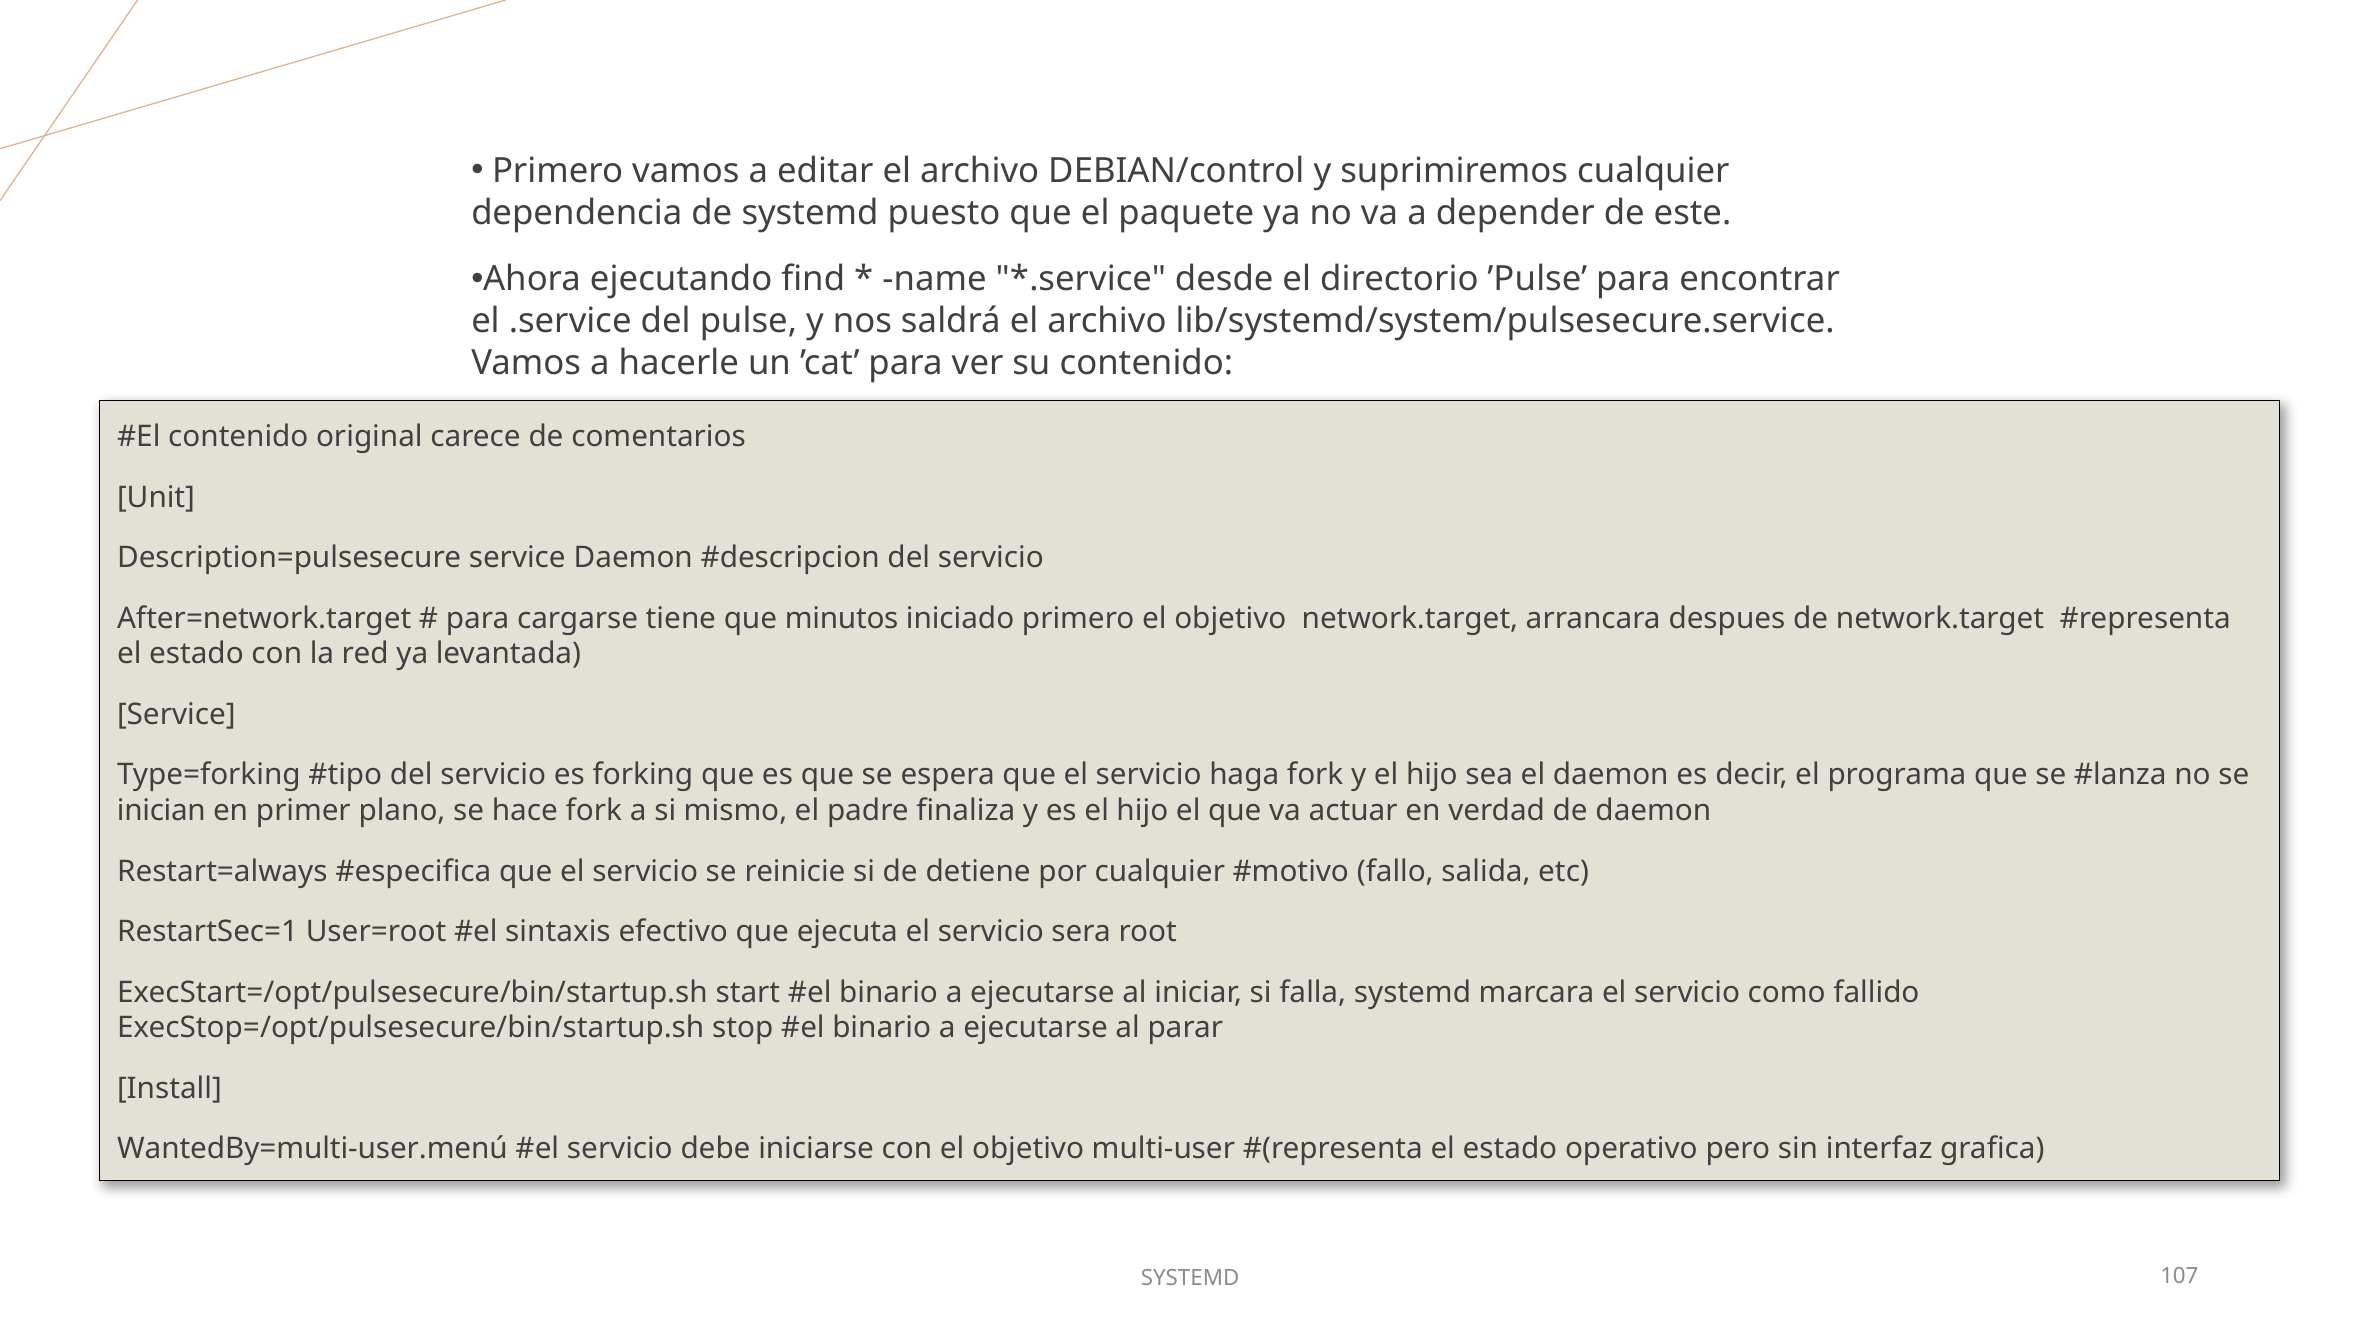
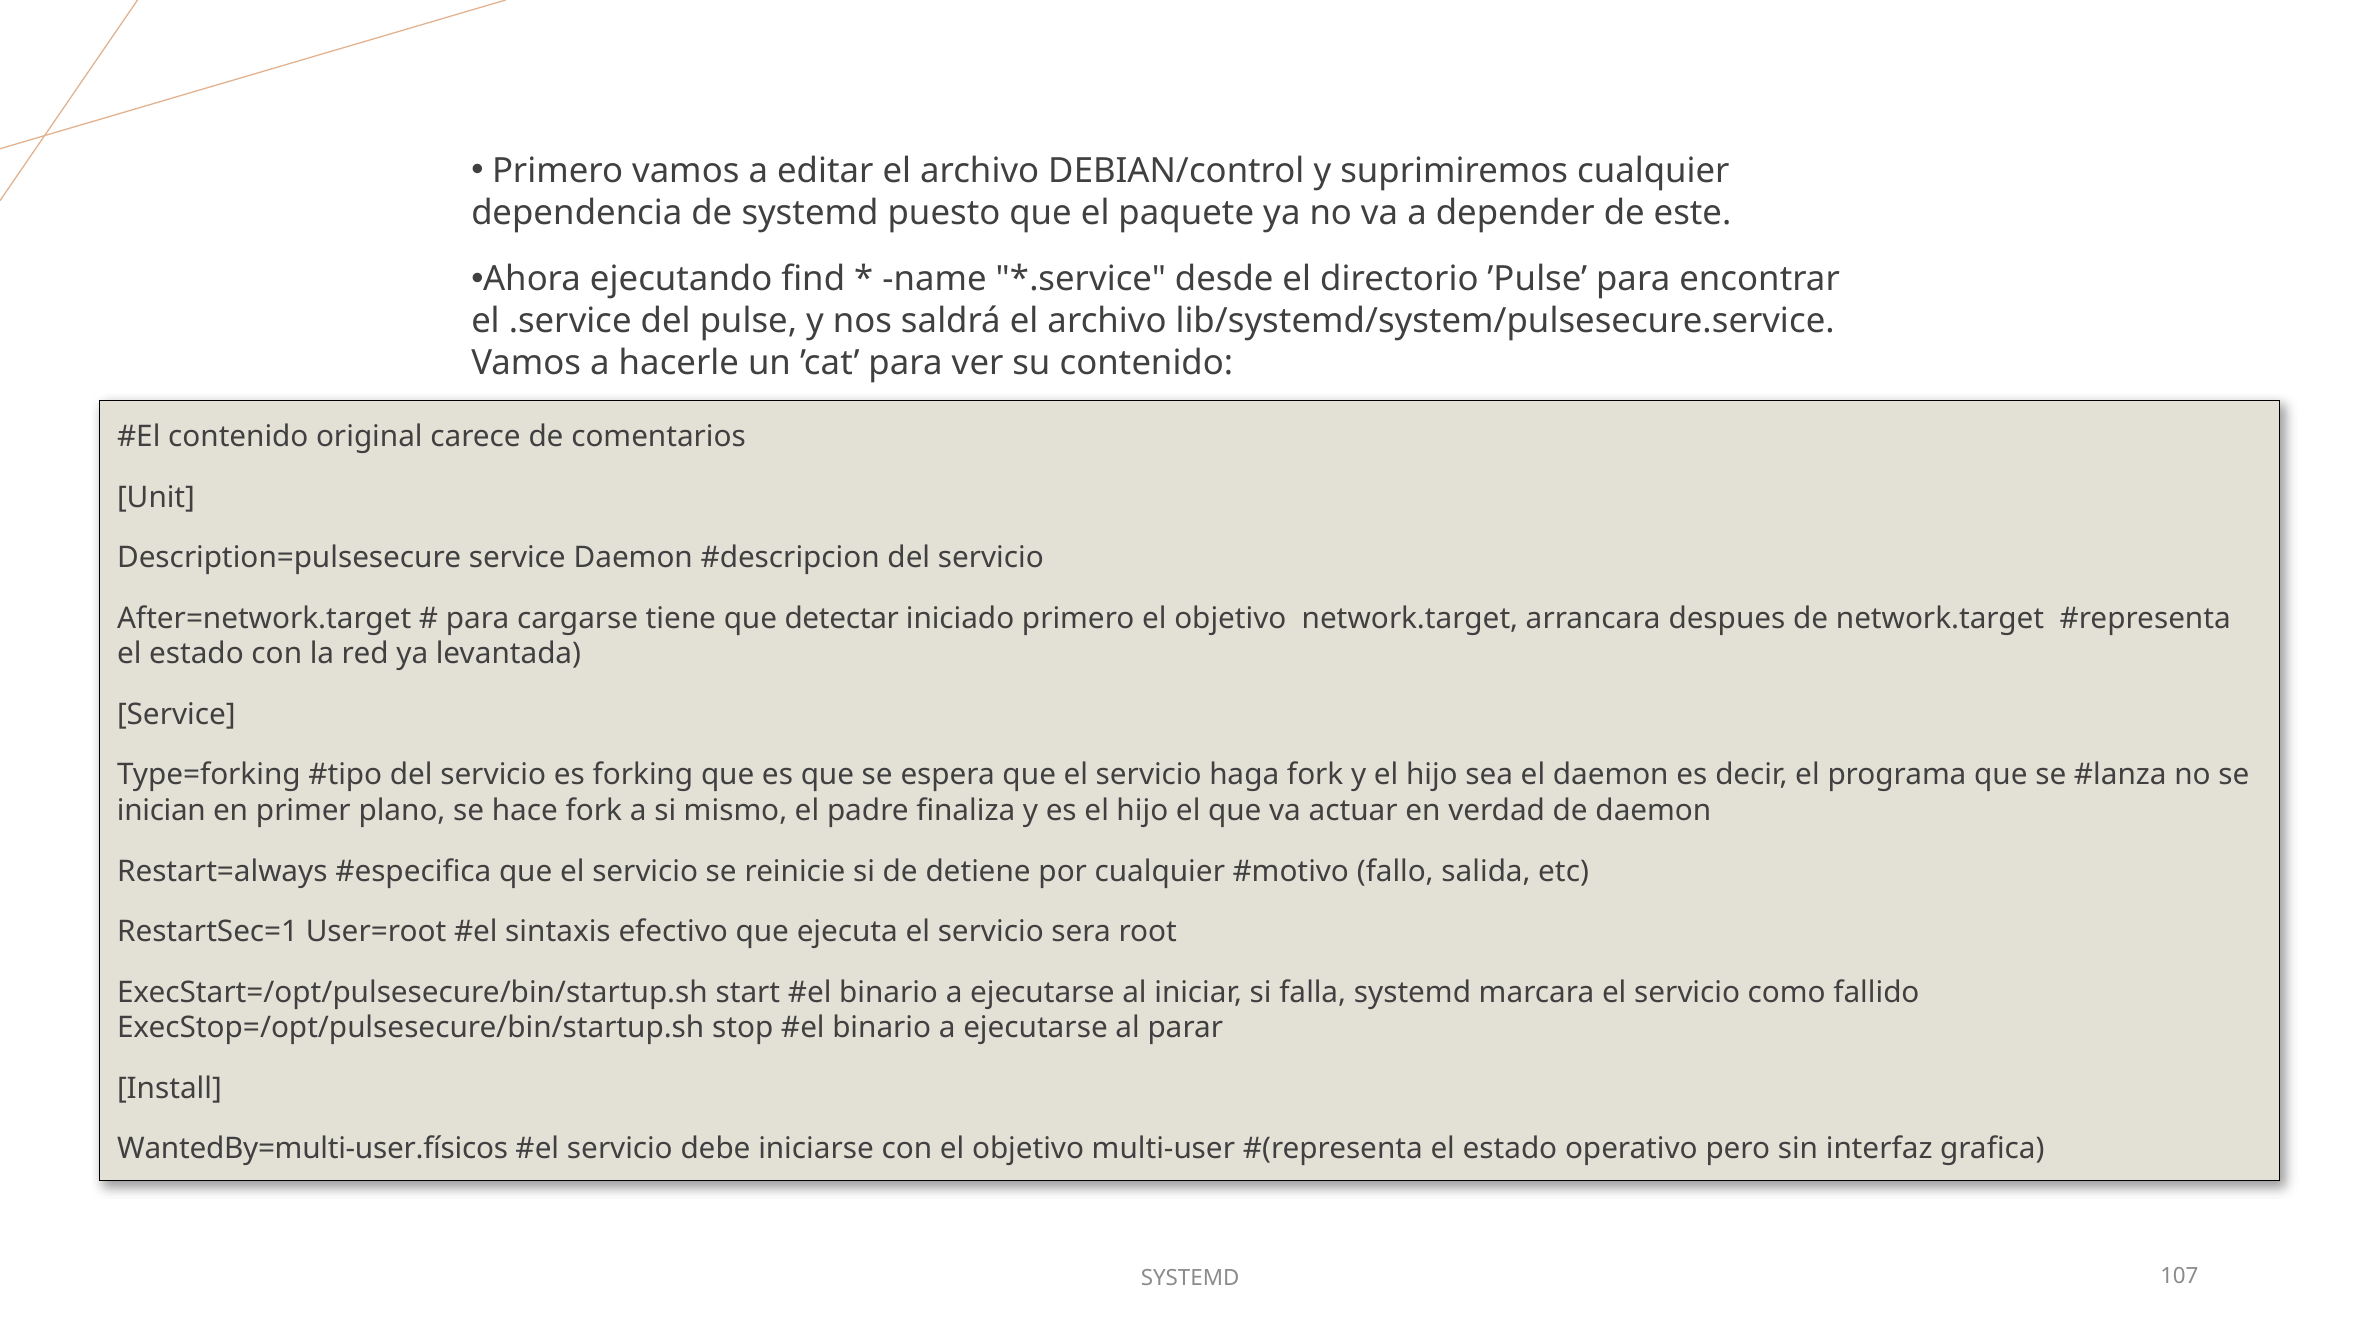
minutos: minutos -> detectar
WantedBy=multi-user.menú: WantedBy=multi-user.menú -> WantedBy=multi-user.físicos
